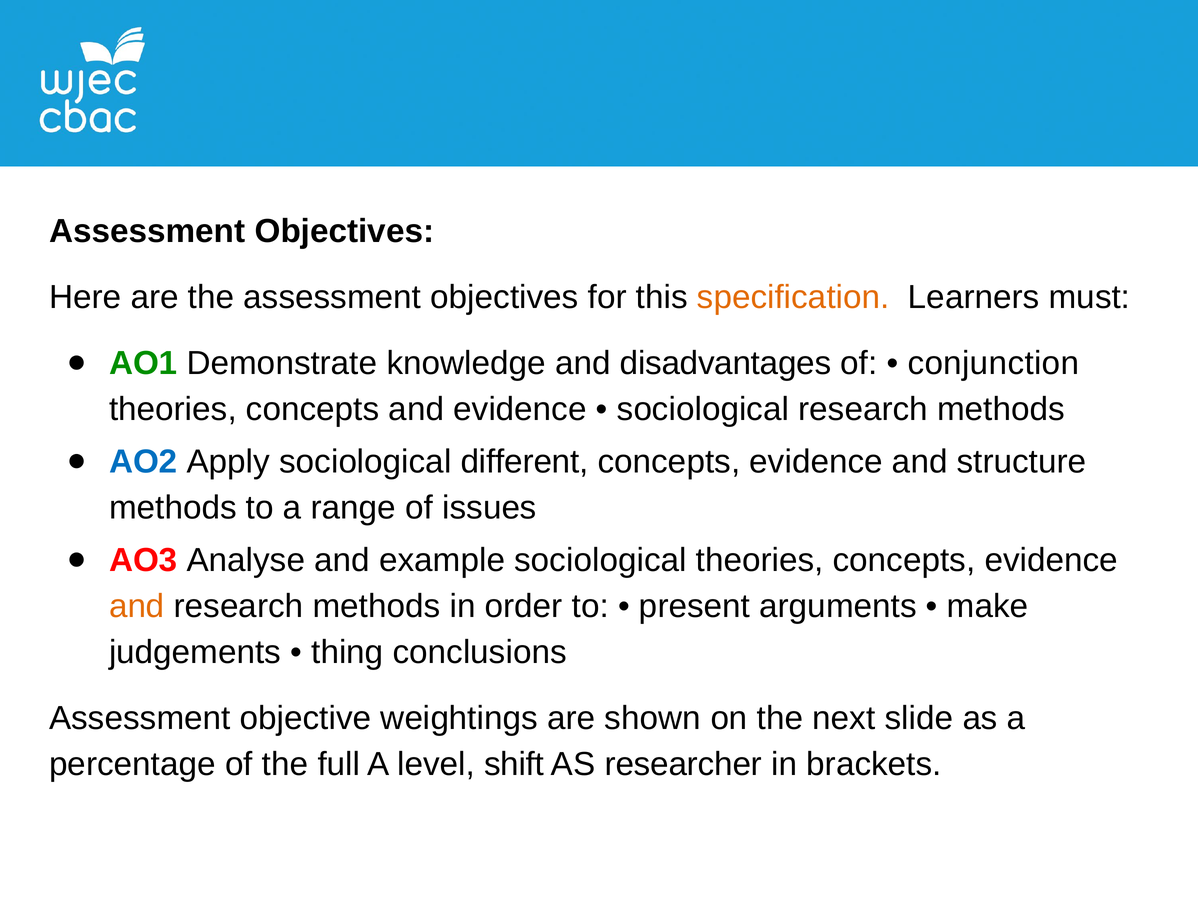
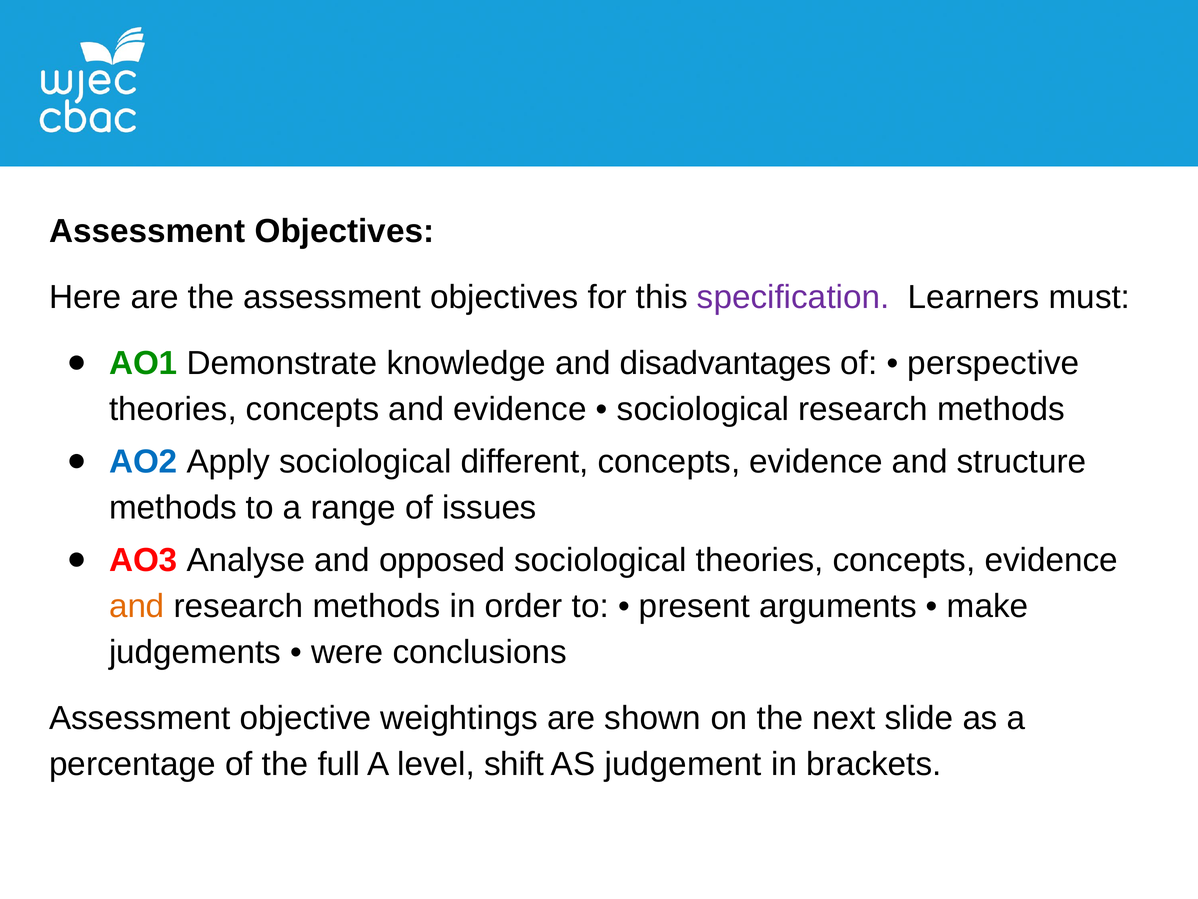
specification colour: orange -> purple
conjunction: conjunction -> perspective
example: example -> opposed
thing: thing -> were
researcher: researcher -> judgement
